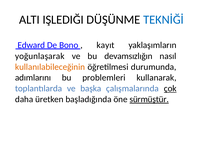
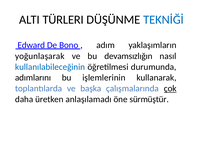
IŞLEDIĞI: IŞLEDIĞI -> TÜRLERI
kayıt: kayıt -> adım
kullanılabileceğinin colour: orange -> blue
problemleri: problemleri -> işlemlerinin
başladığında: başladığında -> anlaşılamadı
sürmüştür underline: present -> none
